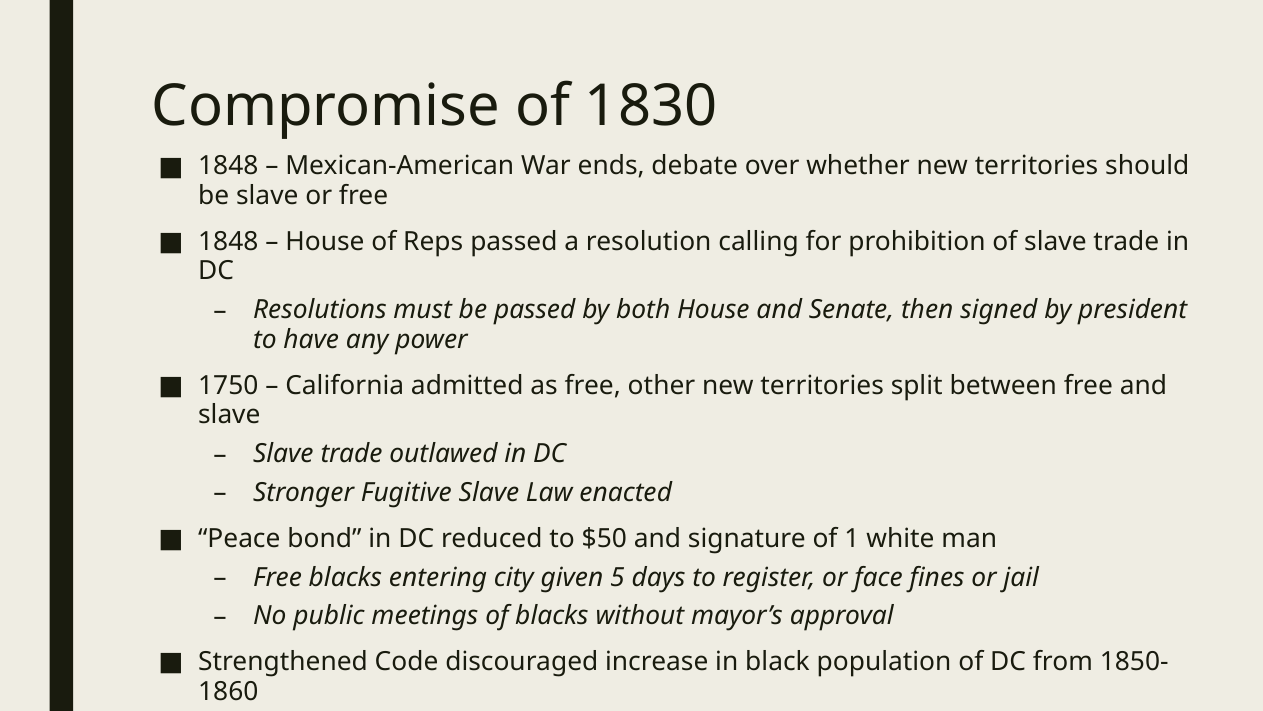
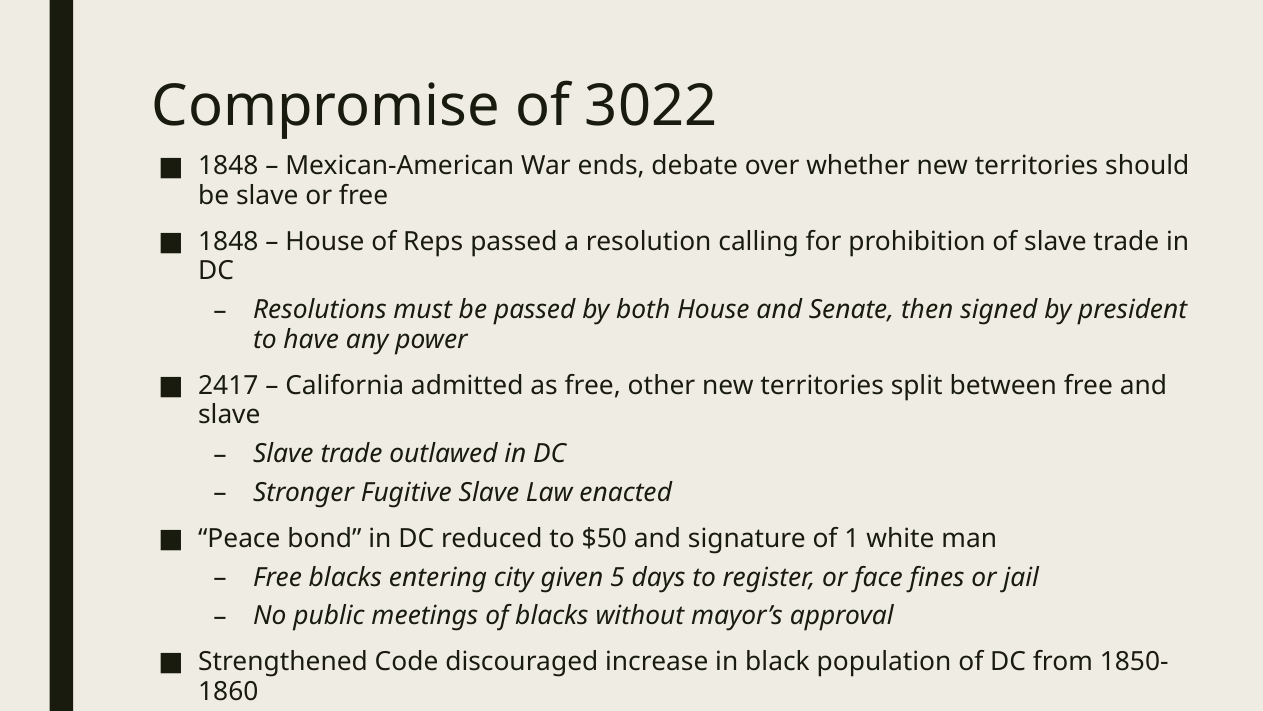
1830: 1830 -> 3022
1750: 1750 -> 2417
